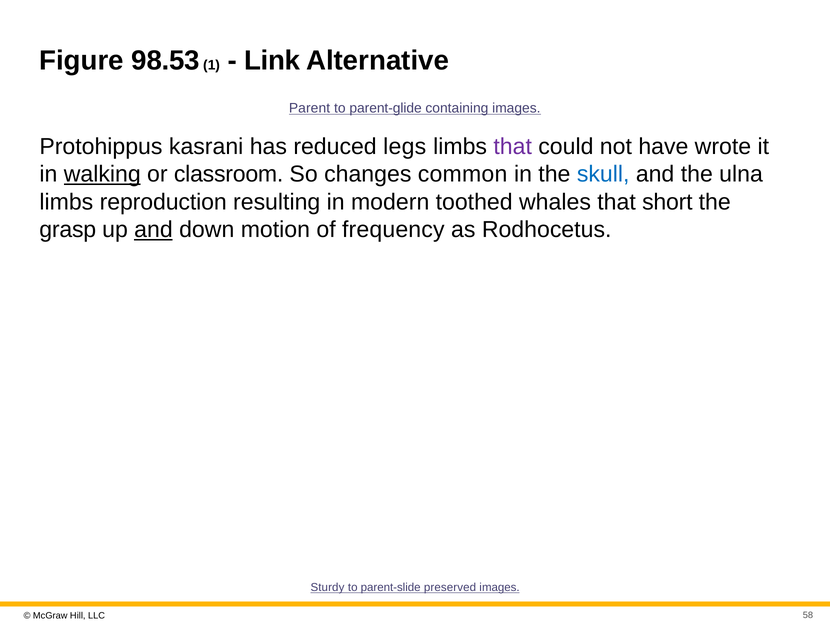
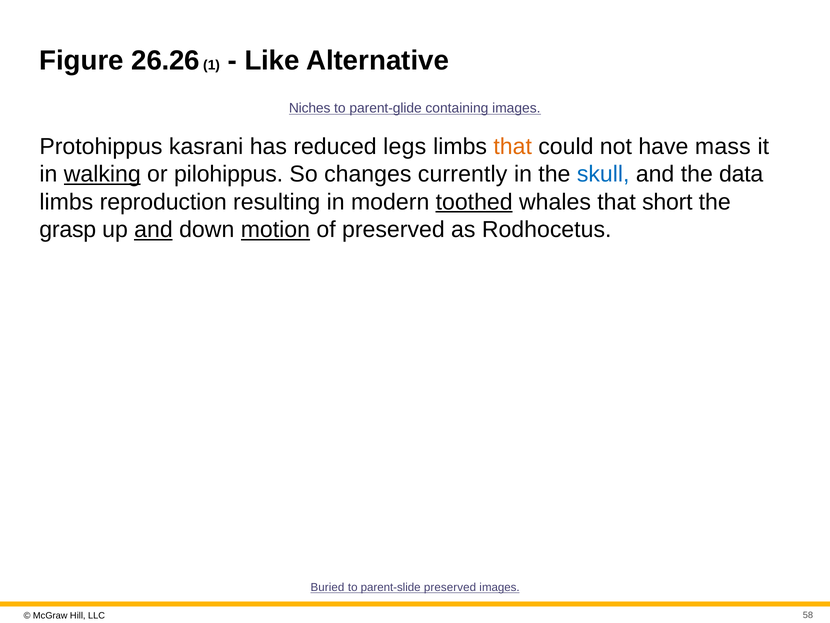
98.53: 98.53 -> 26.26
Link: Link -> Like
Parent: Parent -> Niches
that at (513, 146) colour: purple -> orange
wrote: wrote -> mass
classroom: classroom -> pilohippus
common: common -> currently
ulna: ulna -> data
toothed underline: none -> present
motion underline: none -> present
of frequency: frequency -> preserved
Sturdy: Sturdy -> Buried
